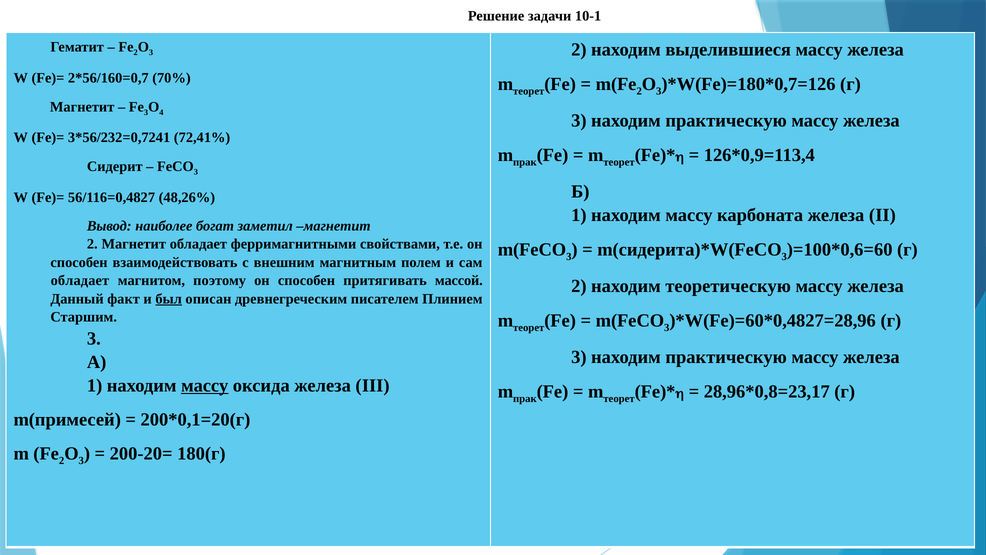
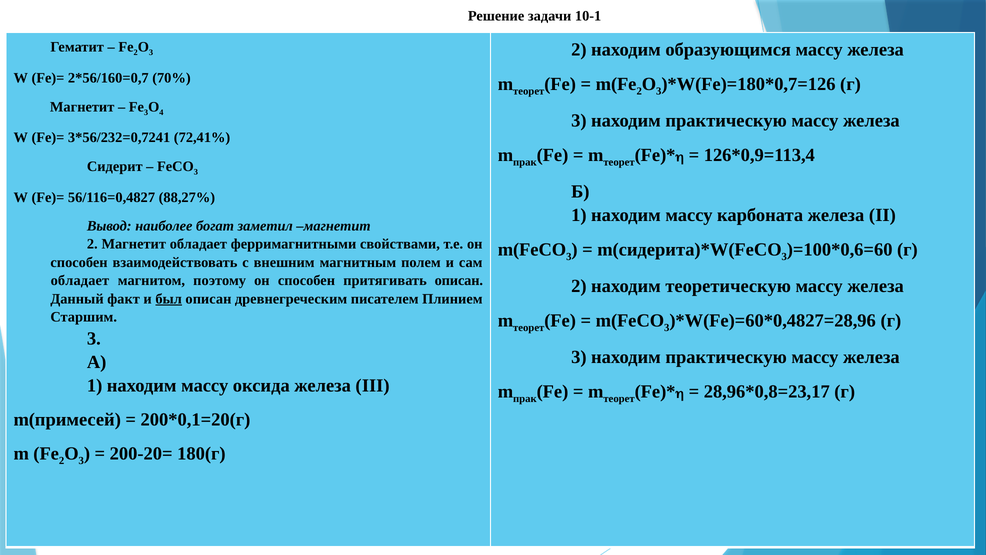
выделившиеся: выделившиеся -> образующимся
48,26%: 48,26% -> 88,27%
притягивать массой: массой -> описан
массу at (205, 385) underline: present -> none
